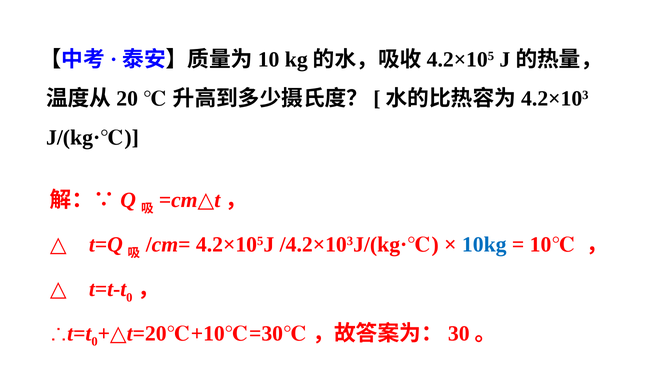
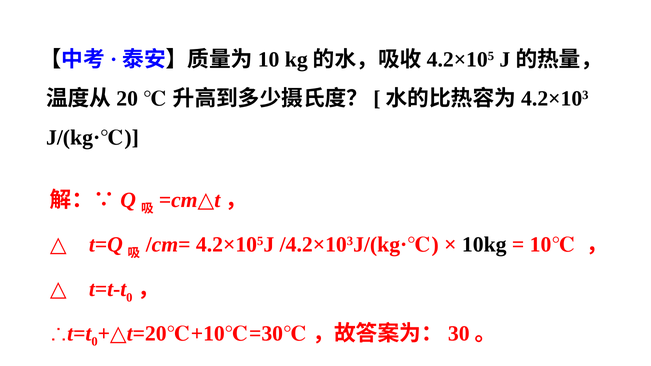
10kg colour: blue -> black
